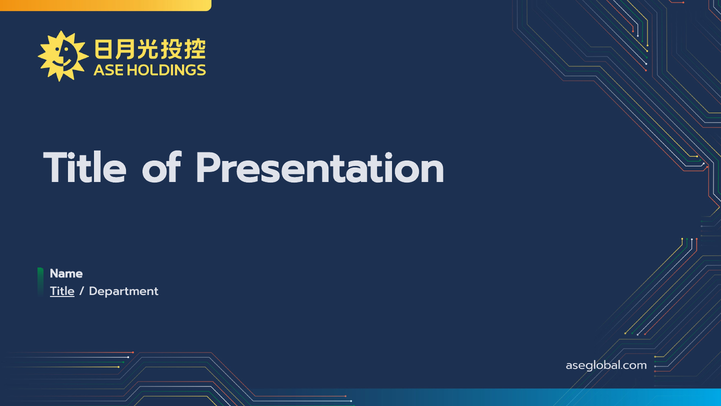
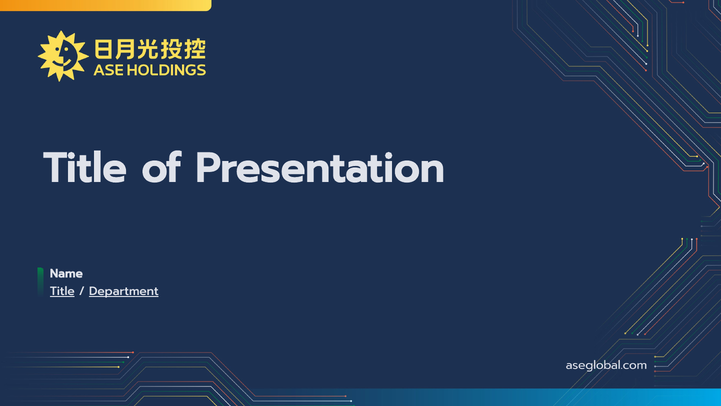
Department underline: none -> present
